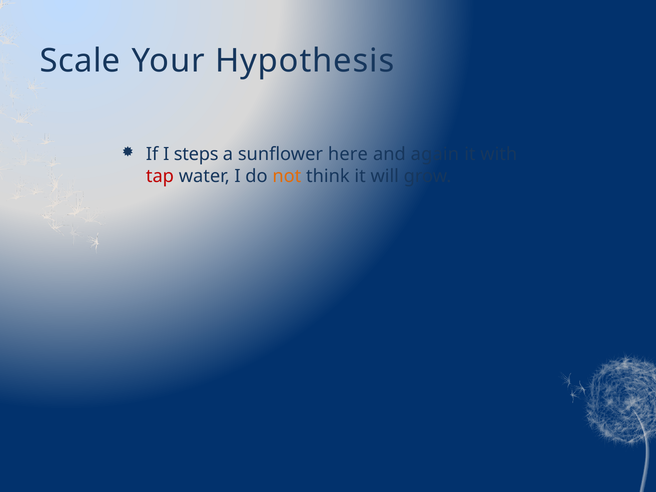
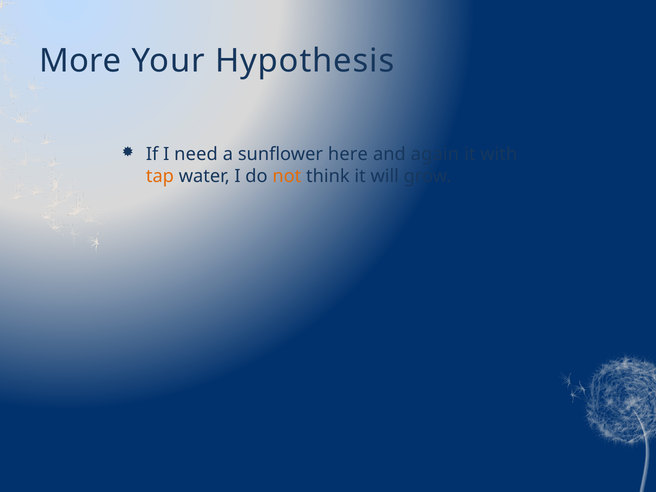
Scale: Scale -> More
steps: steps -> need
tap colour: red -> orange
